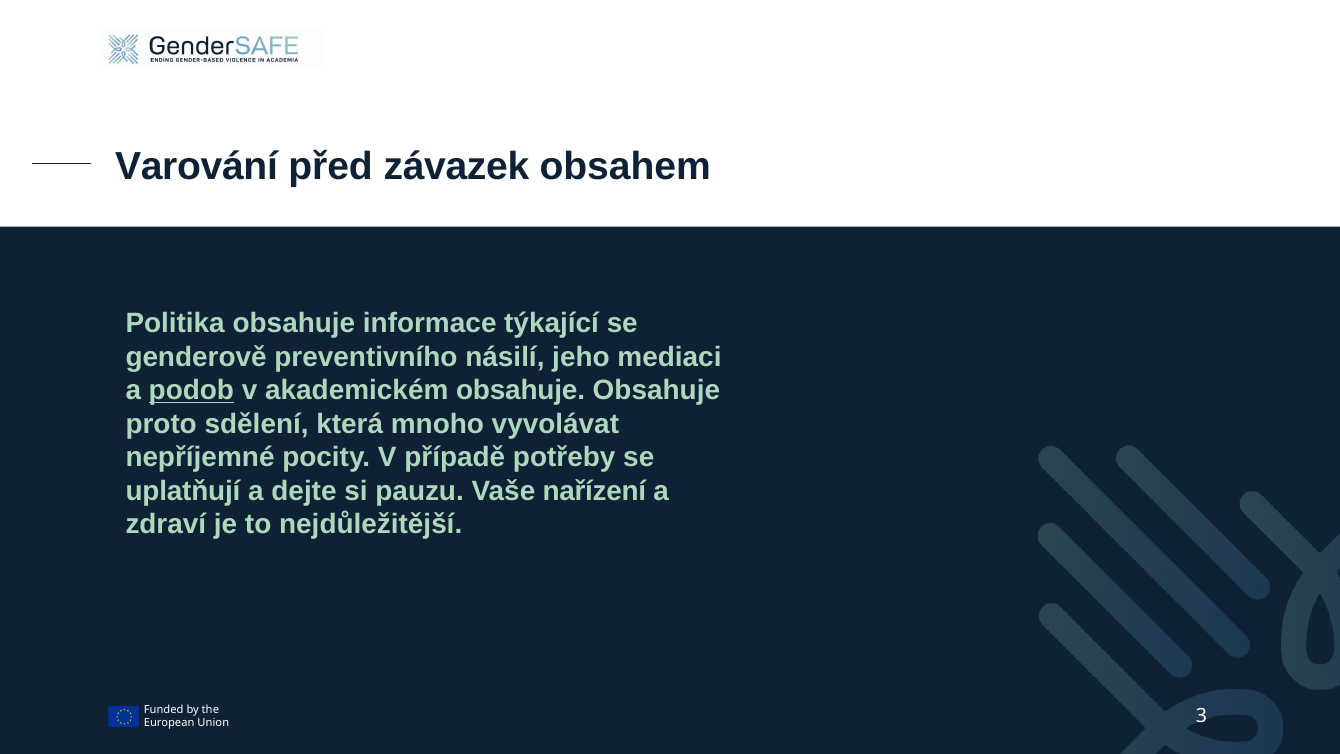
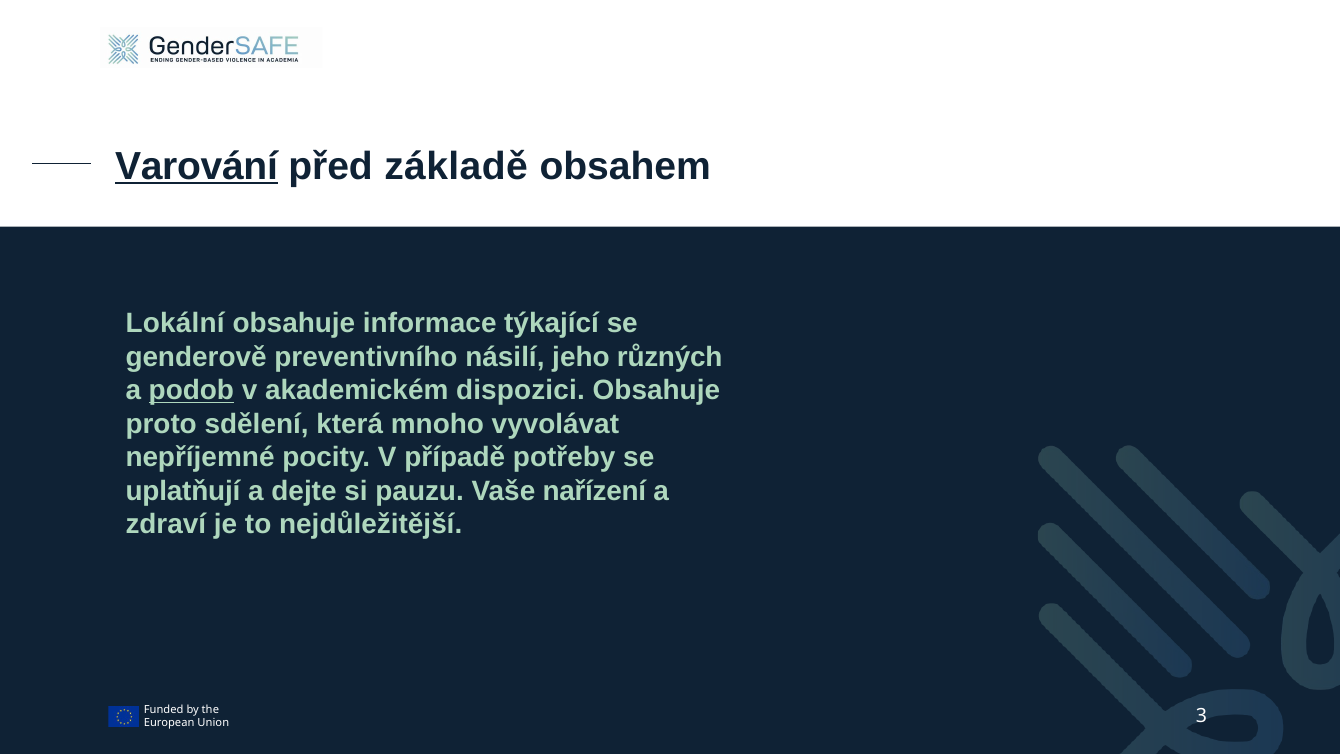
Varování underline: none -> present
závazek: závazek -> základě
Politika: Politika -> Lokální
mediaci: mediaci -> různých
akademickém obsahuje: obsahuje -> dispozici
